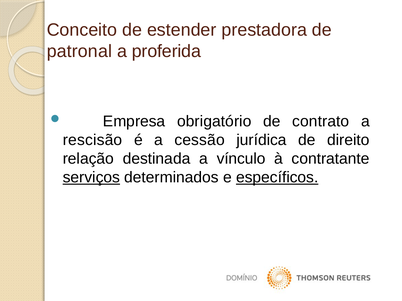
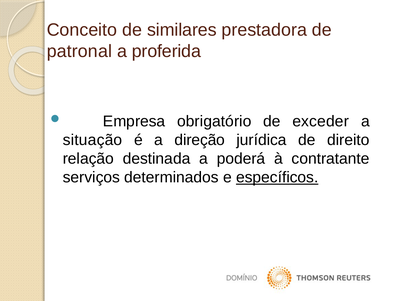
estender: estender -> similares
contrato: contrato -> exceder
rescisão: rescisão -> situação
cessão: cessão -> direção
vínculo: vínculo -> poderá
serviços underline: present -> none
